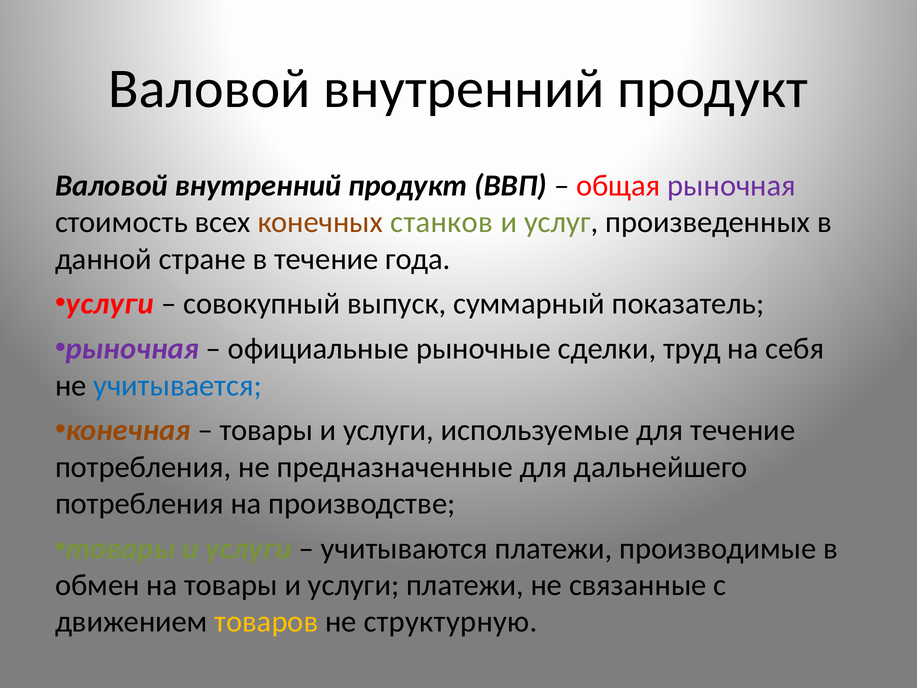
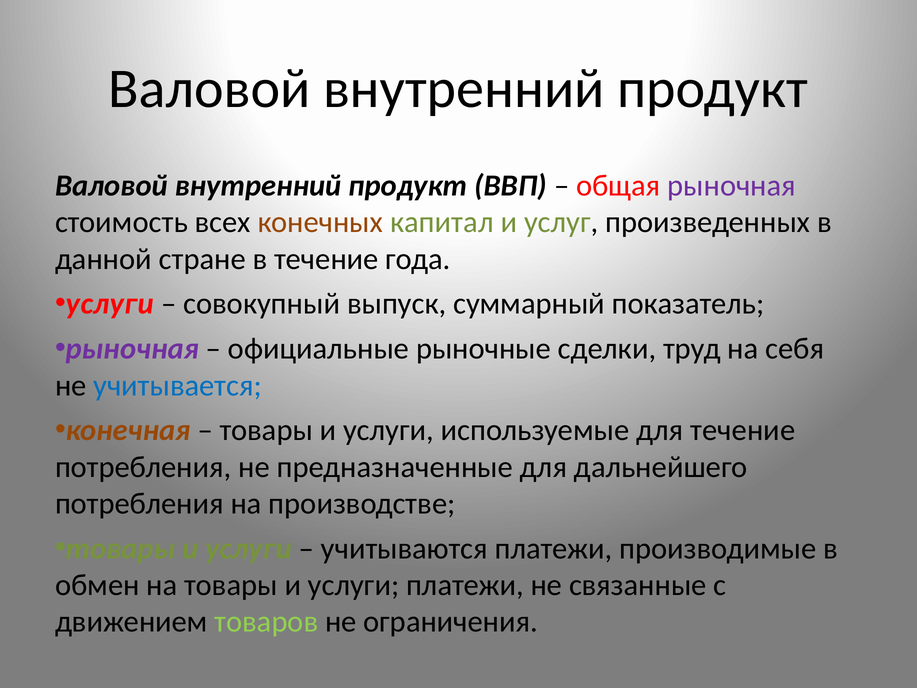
станков: станков -> капитал
товаров colour: yellow -> light green
структурную: структурную -> ограничения
